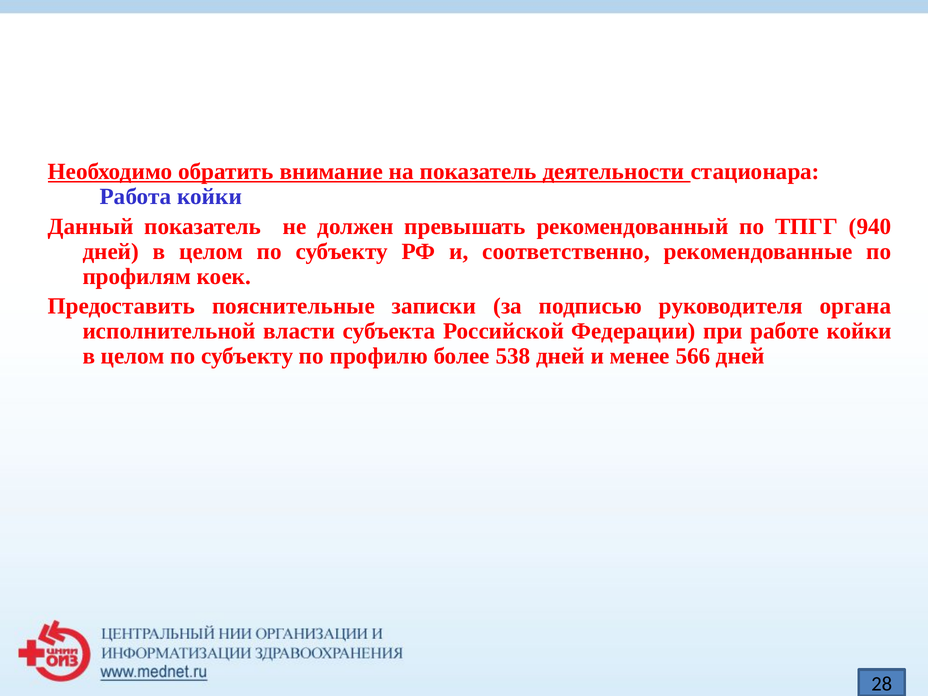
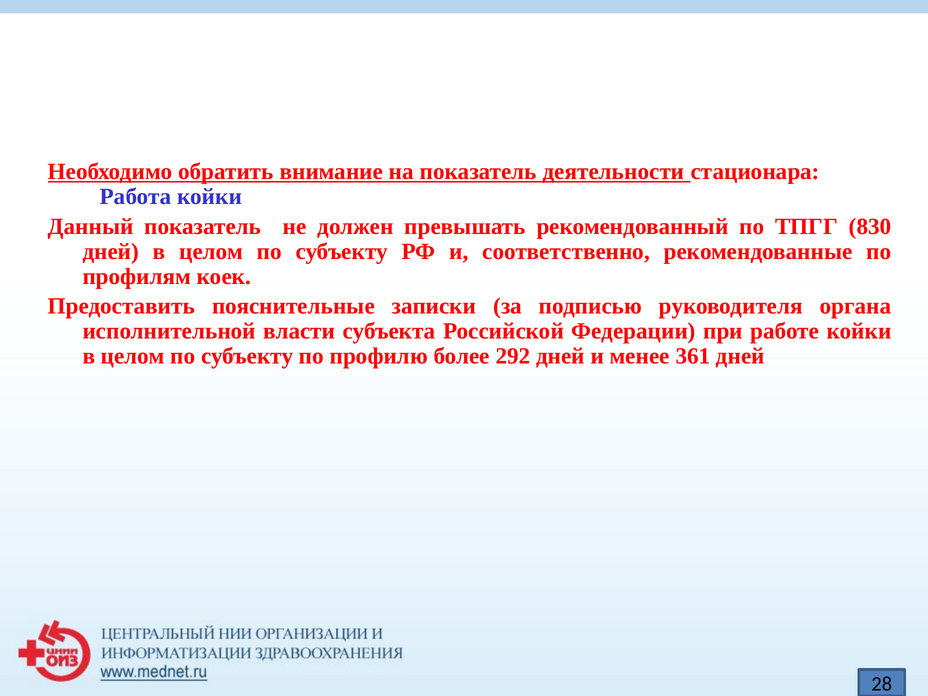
940: 940 -> 830
538: 538 -> 292
566: 566 -> 361
